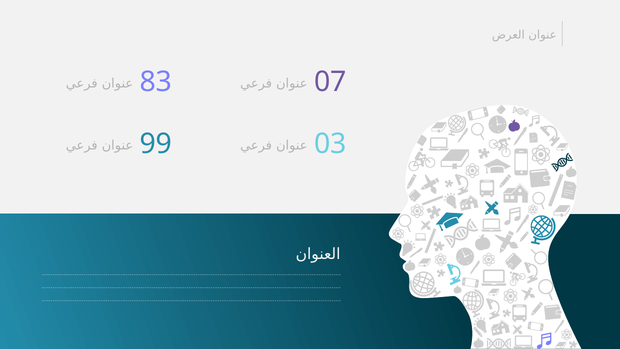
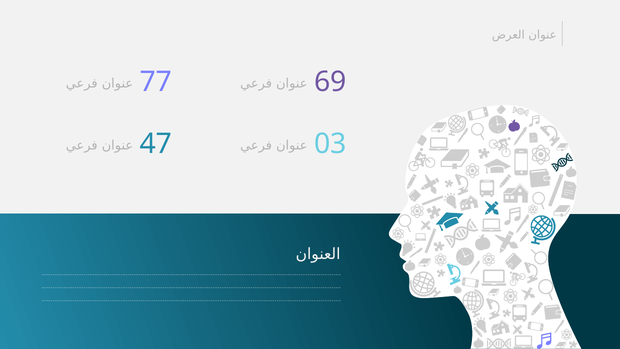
83: 83 -> 77
07: 07 -> 69
99: 99 -> 47
